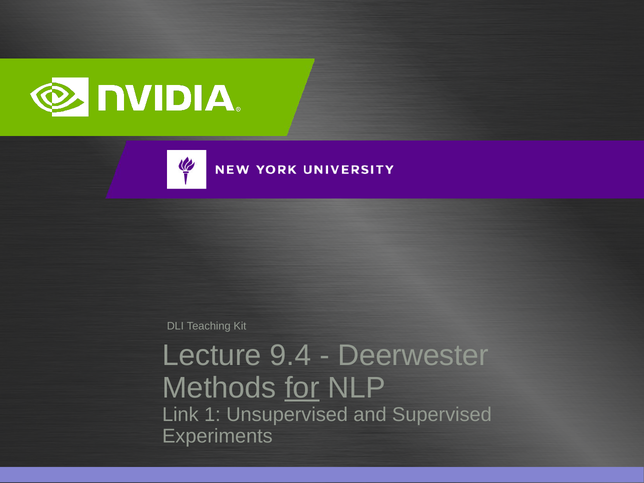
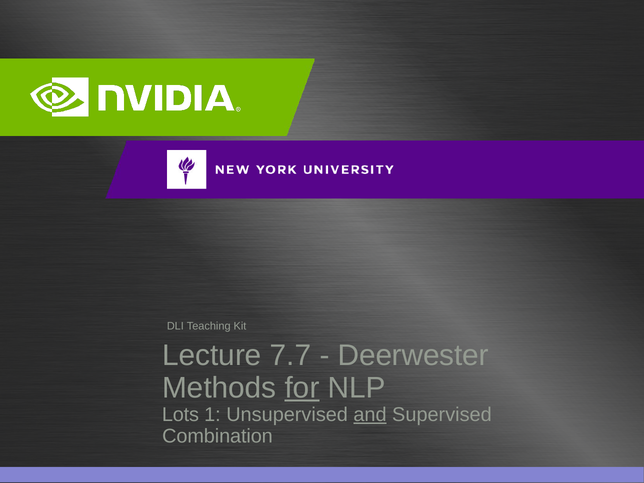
9.4: 9.4 -> 7.7
Link: Link -> Lots
and underline: none -> present
Experiments: Experiments -> Combination
